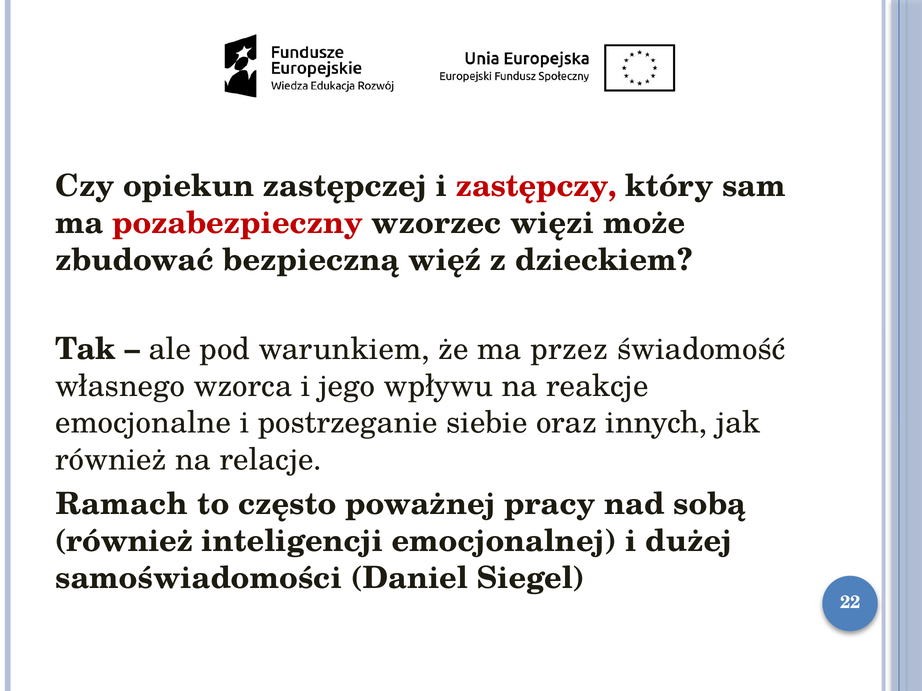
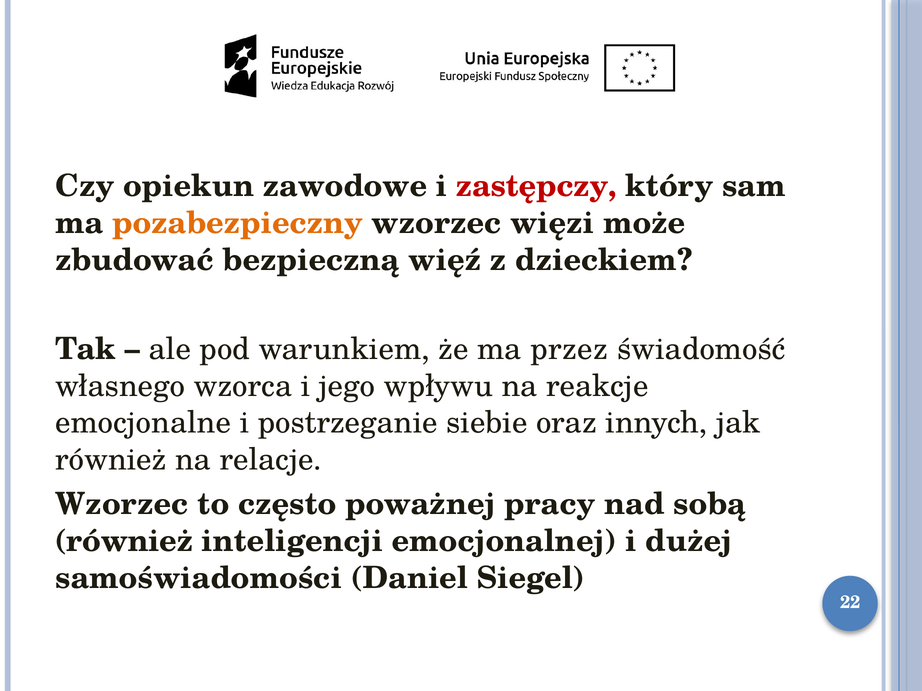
zastępczej: zastępczej -> zawodowe
pozabezpieczny colour: red -> orange
Ramach at (122, 505): Ramach -> Wzorzec
